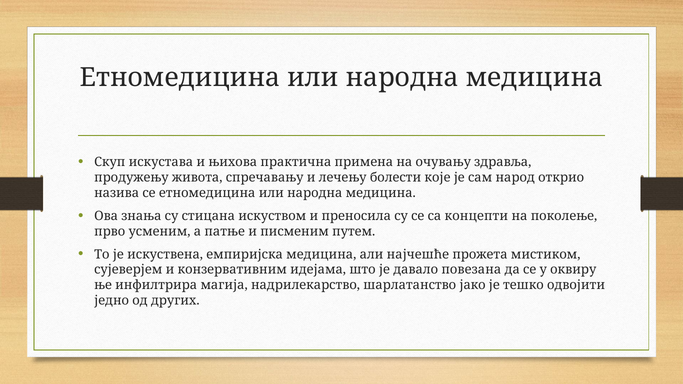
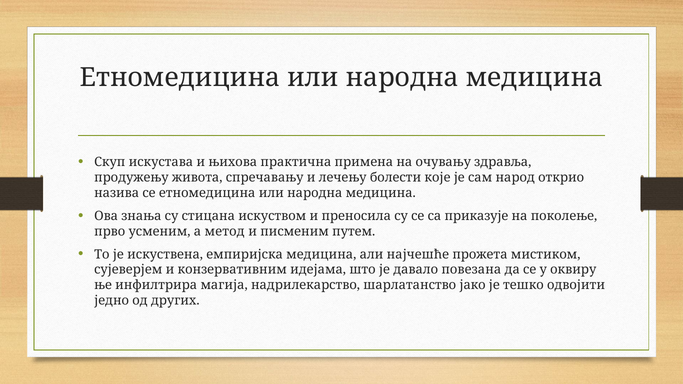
концепти: концепти -> приказује
патње: патње -> метод
